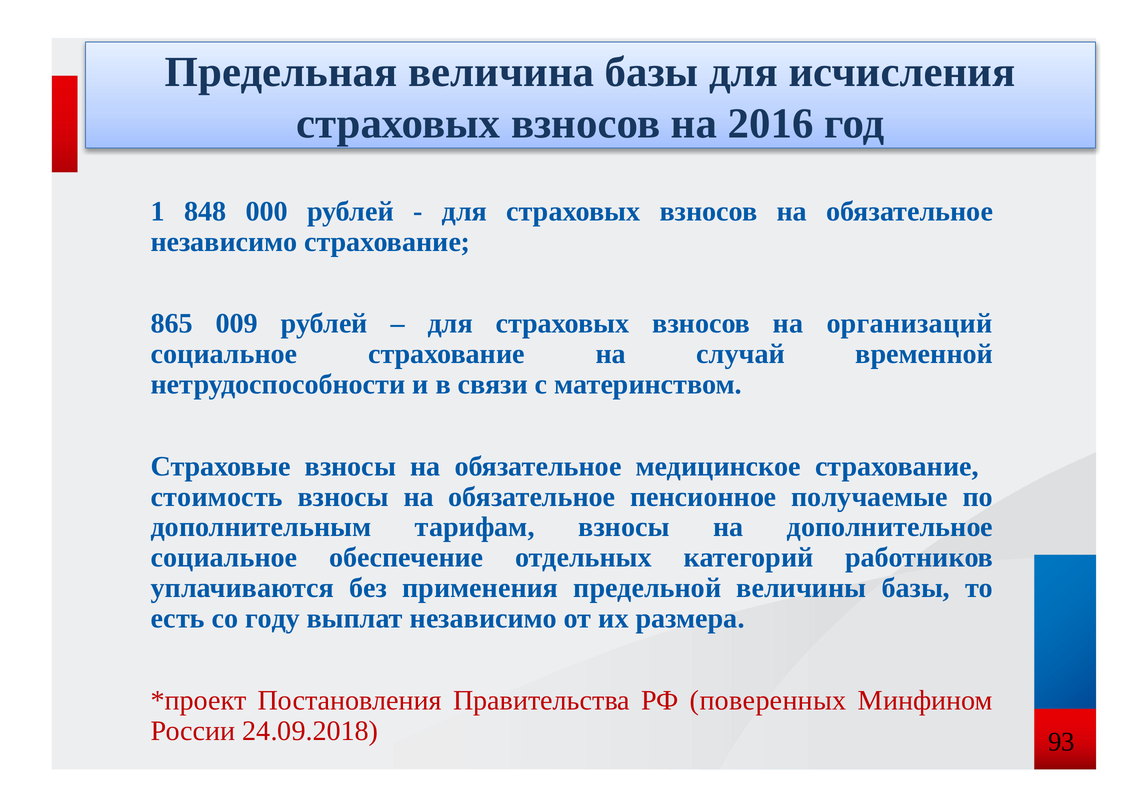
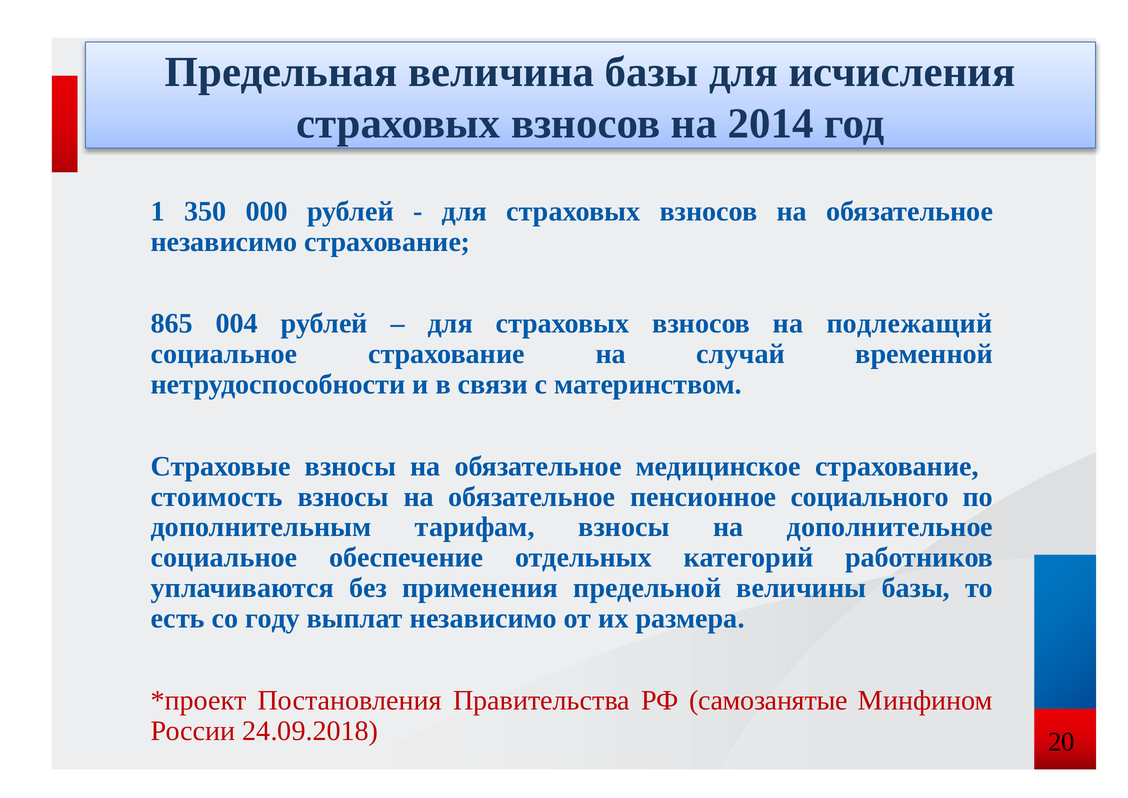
2016: 2016 -> 2014
848: 848 -> 350
009: 009 -> 004
организаций: организаций -> подлежащий
получаемые: получаемые -> социального
поверенных: поверенных -> самозанятые
93: 93 -> 20
